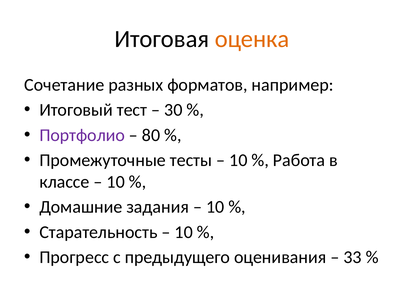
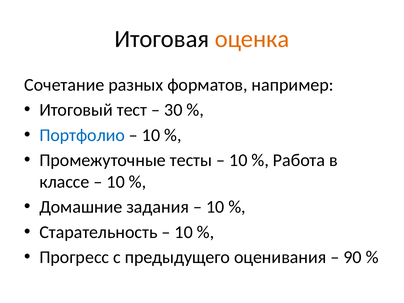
Портфолио colour: purple -> blue
80 at (151, 135): 80 -> 10
33: 33 -> 90
